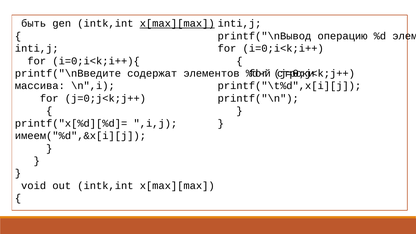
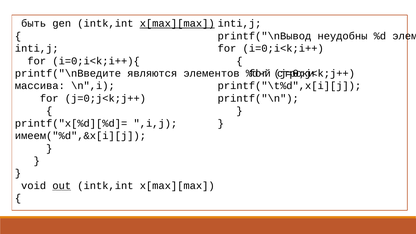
операцию: операцию -> неудобны
содержат: содержат -> являются
out underline: none -> present
